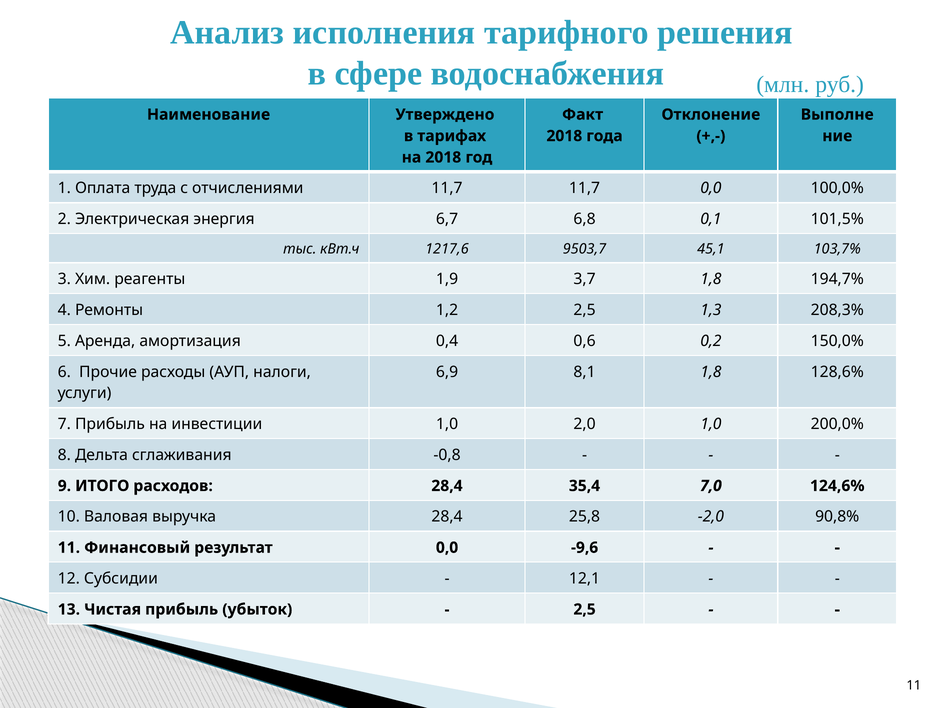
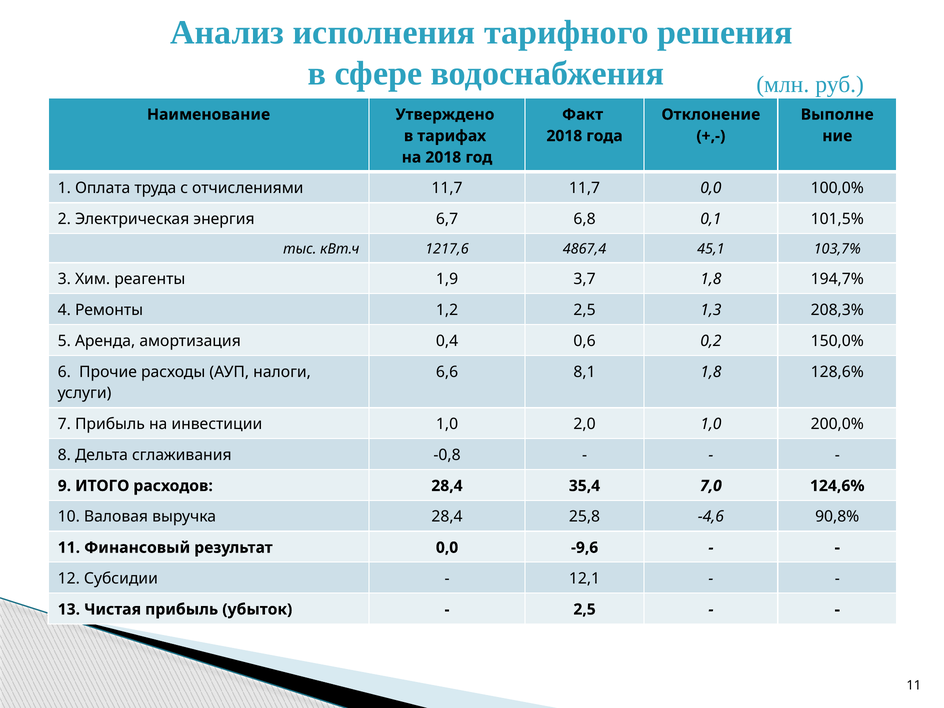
9503,7: 9503,7 -> 4867,4
6,9: 6,9 -> 6,6
-2,0: -2,0 -> -4,6
